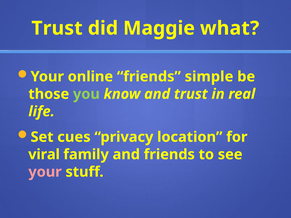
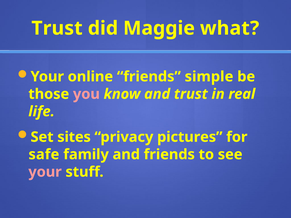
you colour: light green -> pink
cues: cues -> sites
location: location -> pictures
viral: viral -> safe
